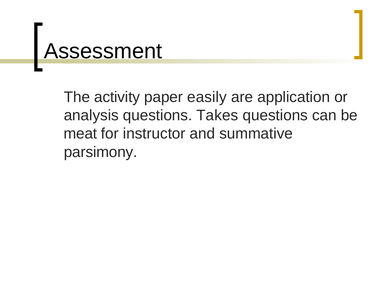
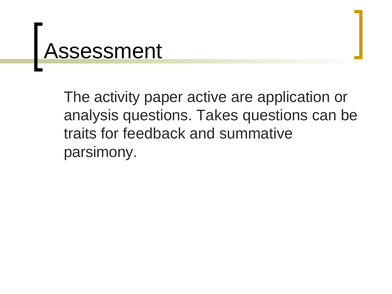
easily: easily -> active
meat: meat -> traits
instructor: instructor -> feedback
